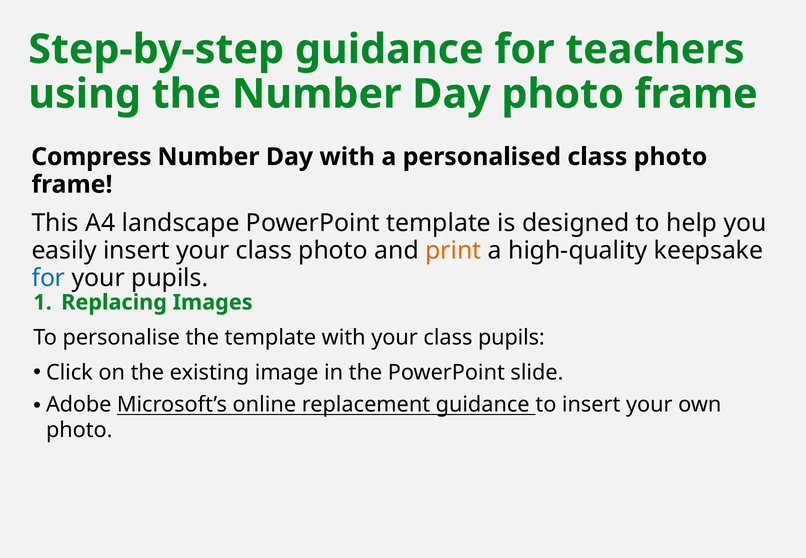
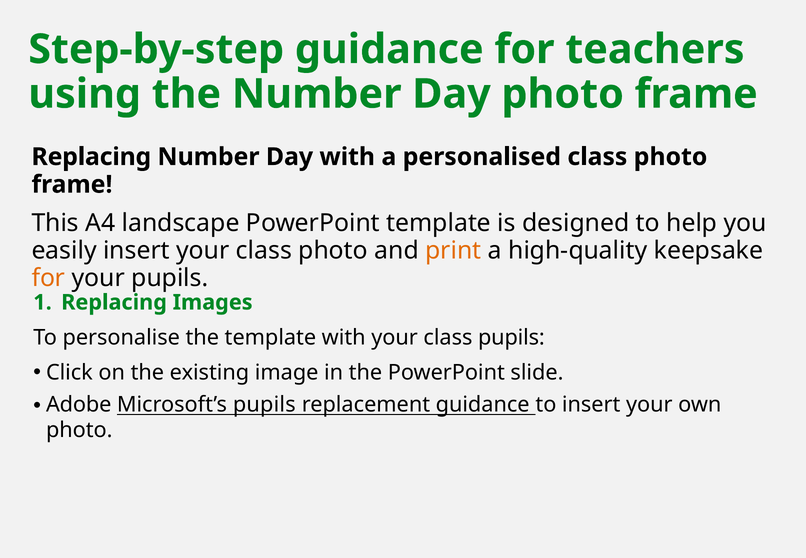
Compress at (91, 157): Compress -> Replacing
for at (48, 278) colour: blue -> orange
Microsoft’s online: online -> pupils
